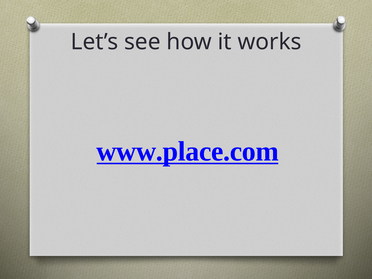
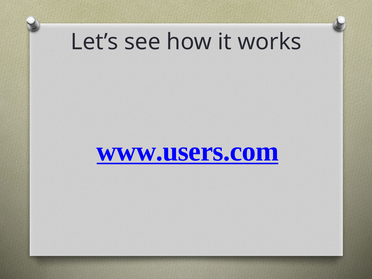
www.place.com: www.place.com -> www.users.com
